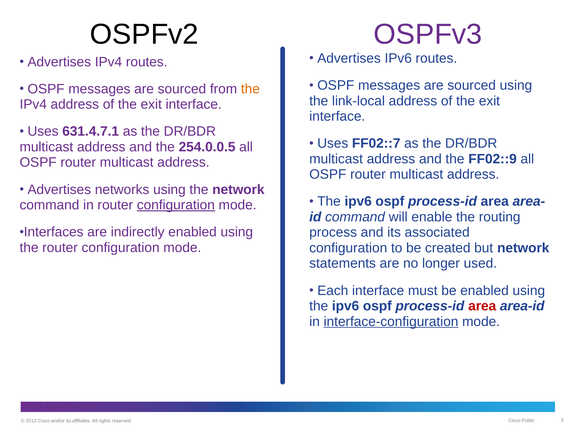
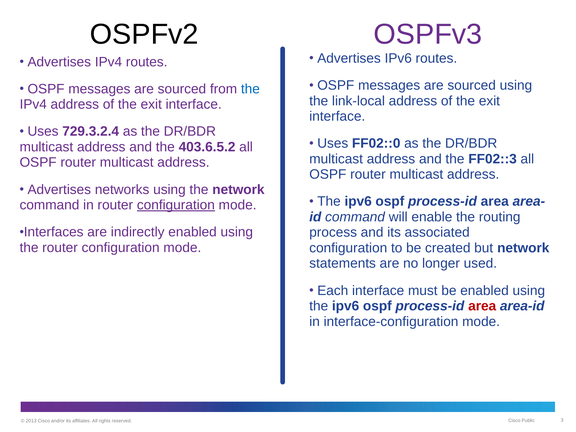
the at (250, 89) colour: orange -> blue
631.4.7.1: 631.4.7.1 -> 729.3.2.4
FF02::7: FF02::7 -> FF02::0
254.0.0.5: 254.0.0.5 -> 403.6.5.2
FF02::9: FF02::9 -> FF02::3
interface-configuration underline: present -> none
